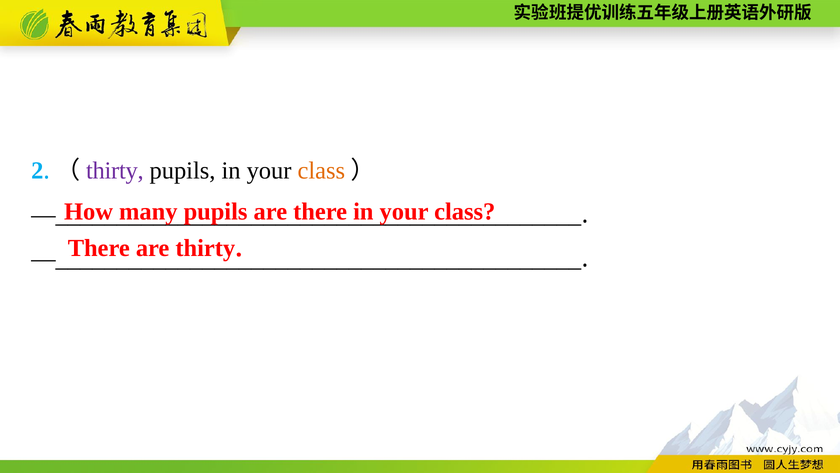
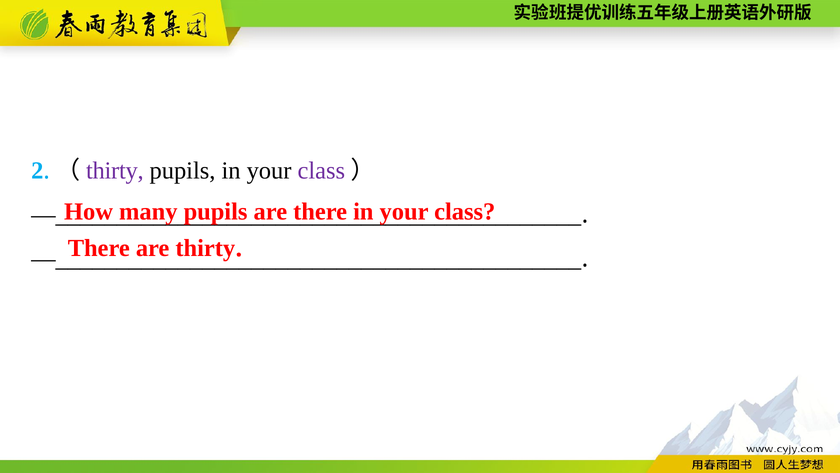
class at (321, 170) colour: orange -> purple
